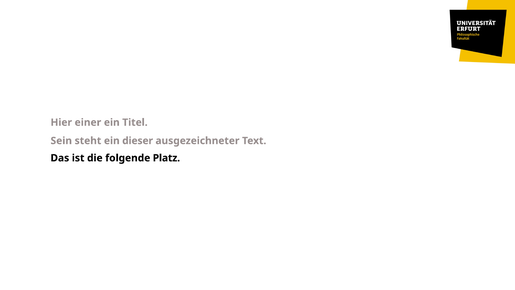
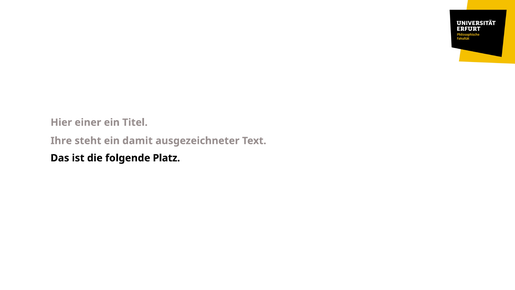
Sein: Sein -> Ihre
dieser: dieser -> damit
